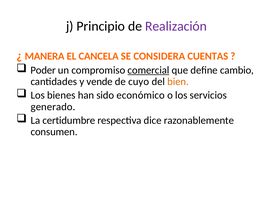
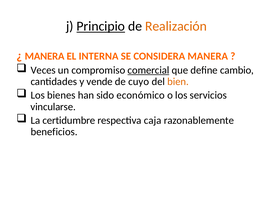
Principio underline: none -> present
Realización colour: purple -> orange
CANCELA: CANCELA -> INTERNA
CONSIDERA CUENTAS: CUENTAS -> MANERA
Poder: Poder -> Veces
generado: generado -> vincularse
dice: dice -> caja
consumen: consumen -> beneficios
